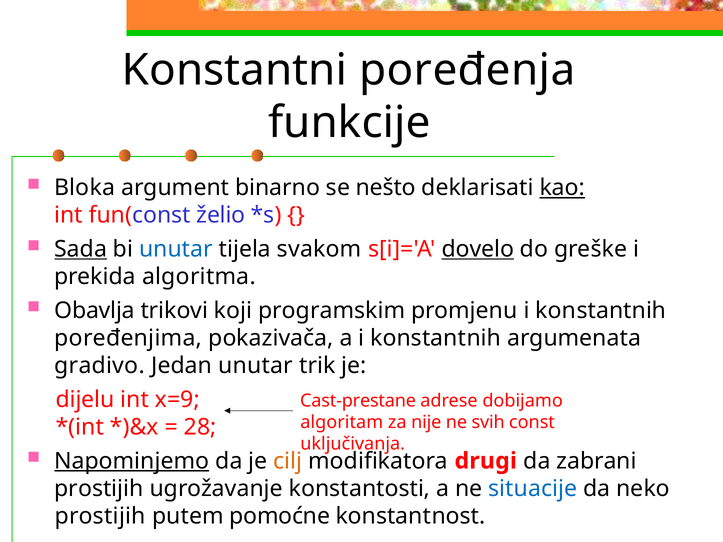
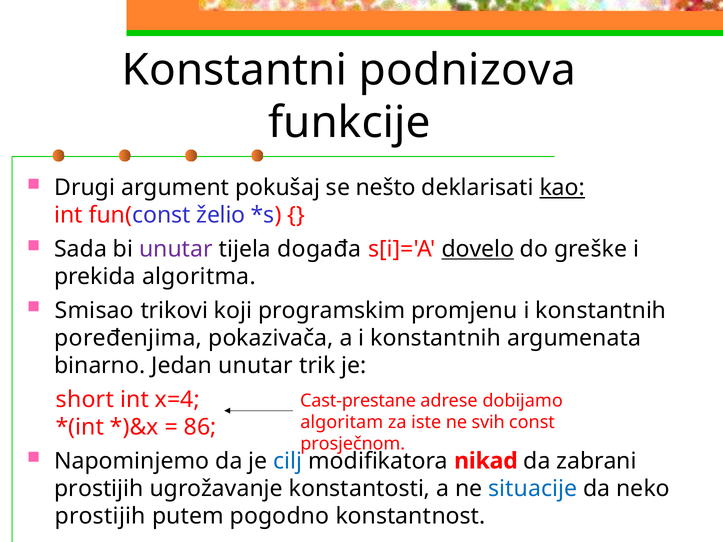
poređenja: poređenja -> podnizova
Bloka: Bloka -> Drugi
binarno: binarno -> pokušaj
Sada underline: present -> none
unutar at (176, 249) colour: blue -> purple
svakom: svakom -> događa
Obavlja: Obavlja -> Smisao
gradivo: gradivo -> binarno
dijelu: dijelu -> short
x=9: x=9 -> x=4
nije: nije -> iste
28: 28 -> 86
uključivanja: uključivanja -> prosječnom
Napominjemo underline: present -> none
cilj colour: orange -> blue
drugi: drugi -> nikad
pomoćne: pomoćne -> pogodno
